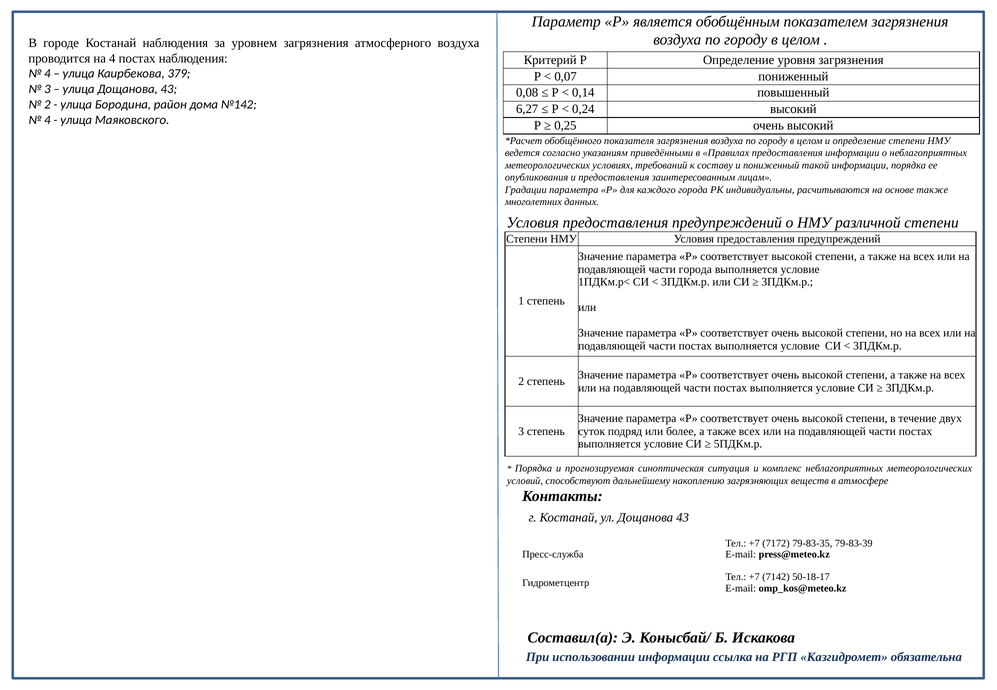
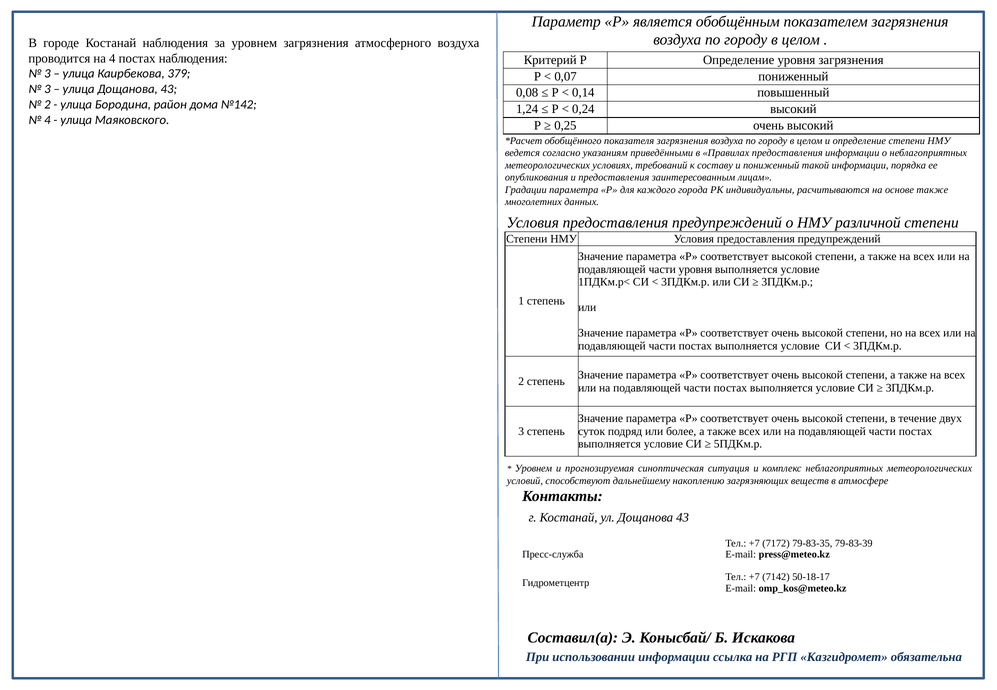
4 at (47, 74): 4 -> 3
6,27: 6,27 -> 1,24
части города: города -> уровня
Порядка at (534, 469): Порядка -> Уровнем
